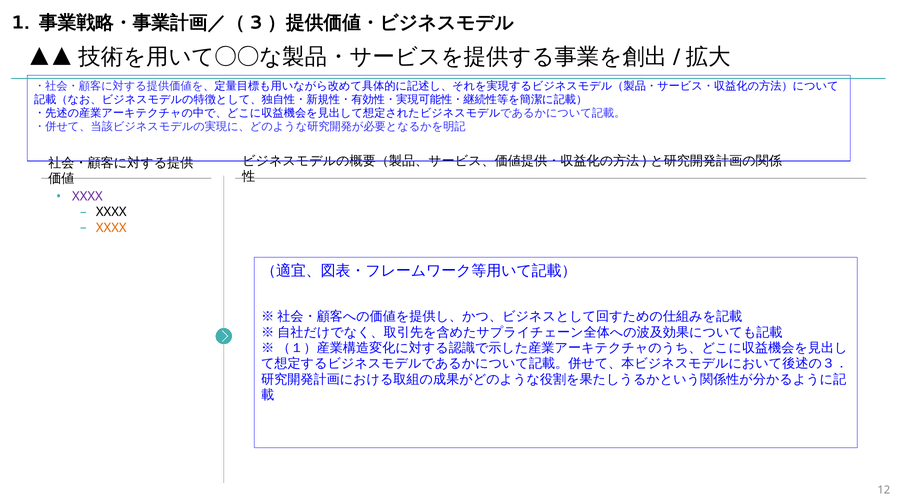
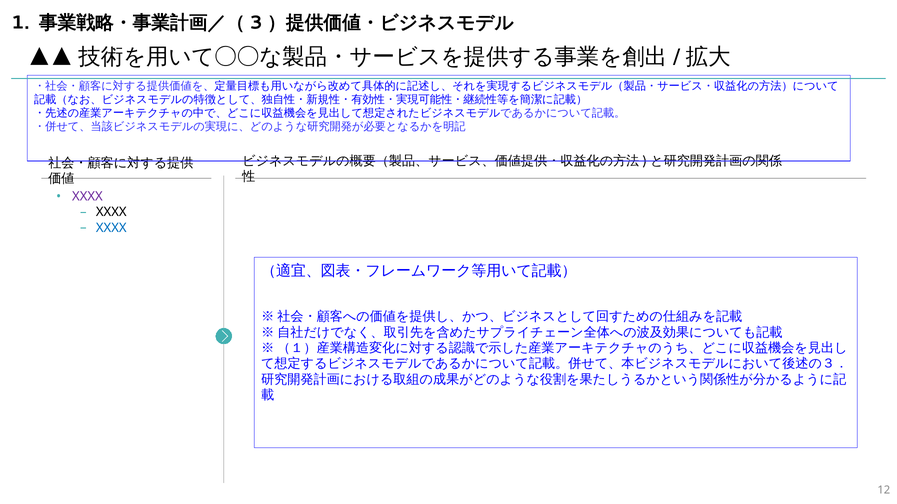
XXXX at (111, 228) colour: orange -> blue
